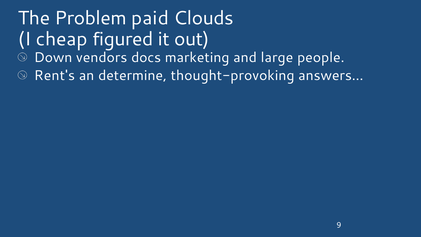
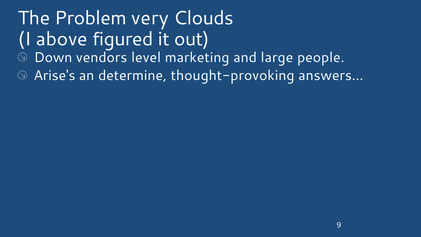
paid: paid -> very
cheap: cheap -> above
docs: docs -> level
Rent's: Rent's -> Arise's
